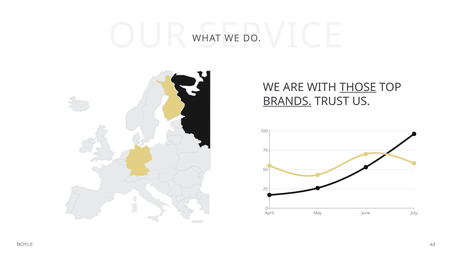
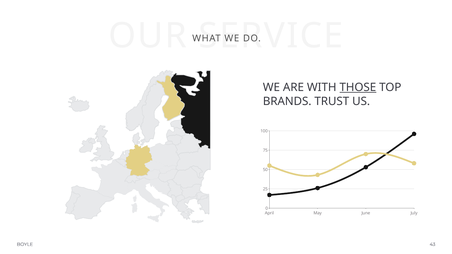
BRANDS underline: present -> none
